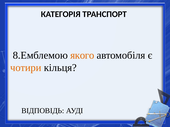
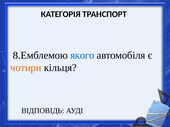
якого colour: orange -> blue
